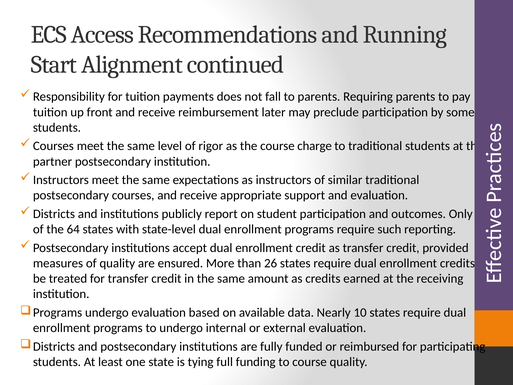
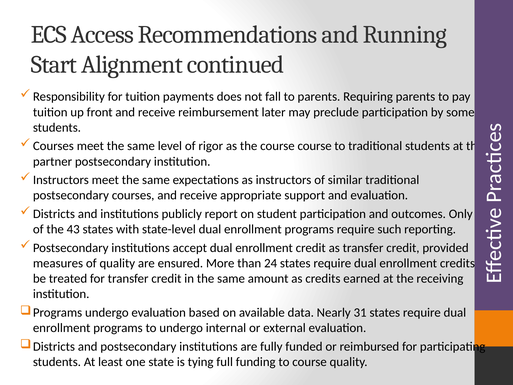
course charge: charge -> course
64: 64 -> 43
26: 26 -> 24
10: 10 -> 31
